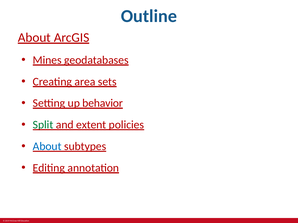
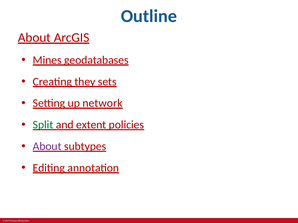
area: area -> they
behavior: behavior -> network
About at (47, 147) colour: blue -> purple
